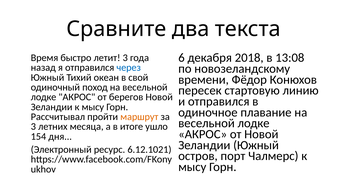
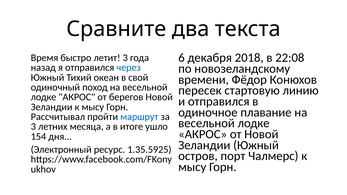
13:08: 13:08 -> 22:08
маршрут colour: orange -> blue
6.12.1021: 6.12.1021 -> 1.35.5925
